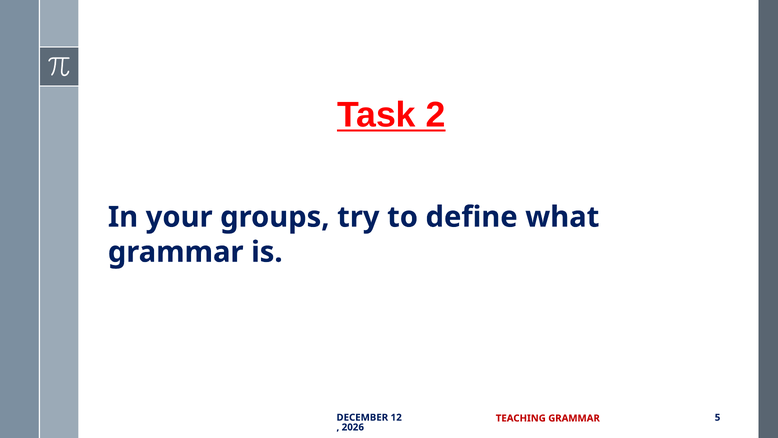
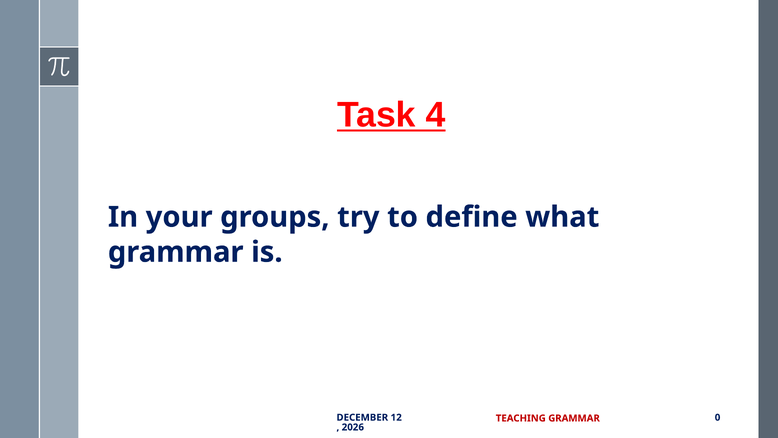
2: 2 -> 4
5: 5 -> 0
